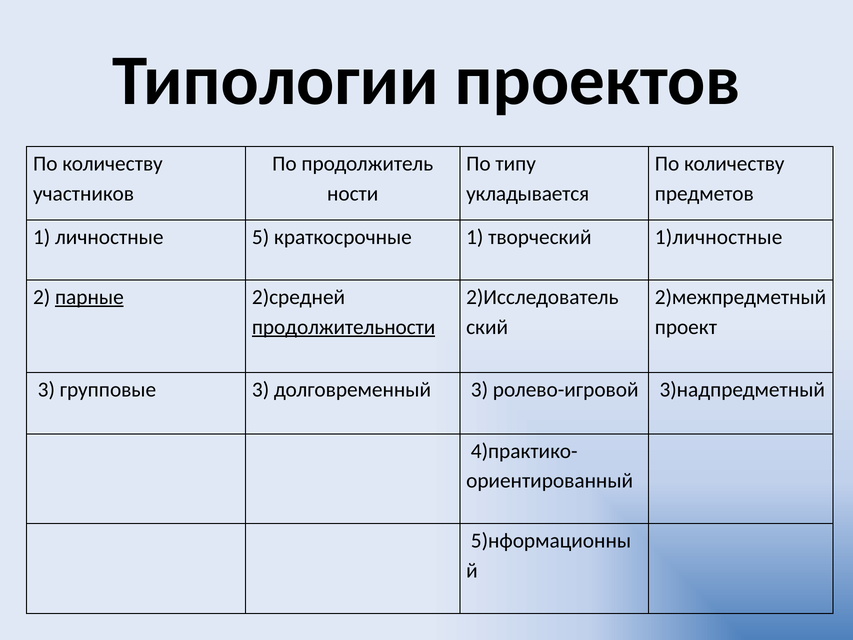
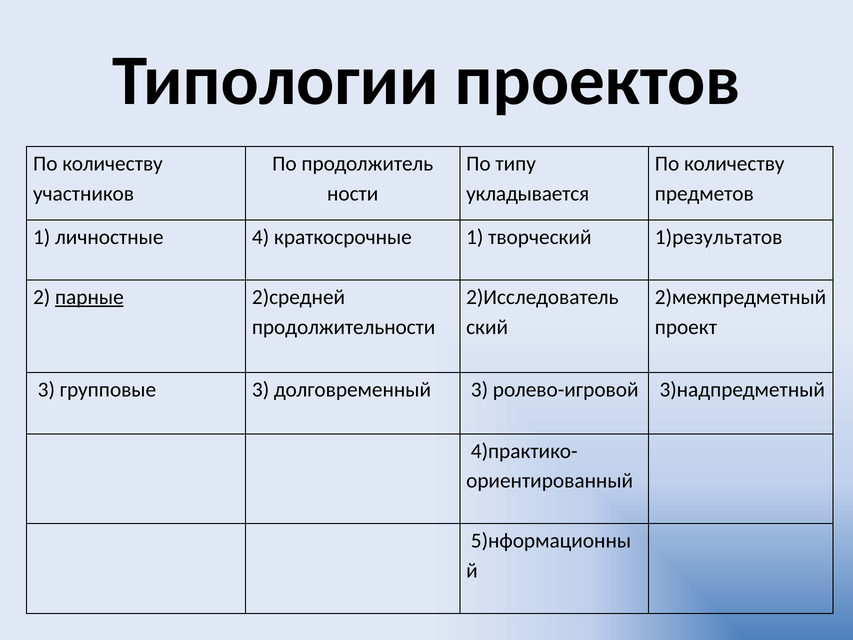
5: 5 -> 4
1)личностные: 1)личностные -> 1)результатов
продолжительности underline: present -> none
